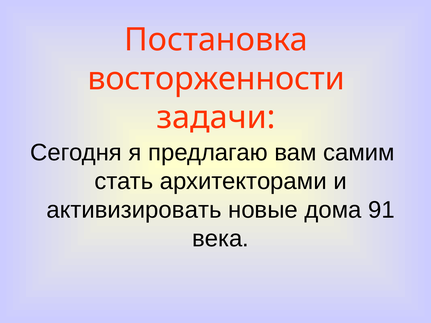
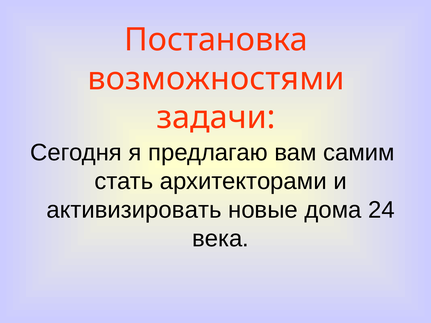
восторженности: восторженности -> возможностями
91: 91 -> 24
